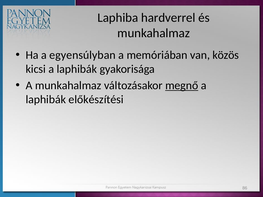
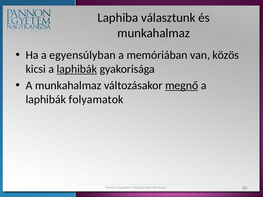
hardverrel: hardverrel -> választunk
laphibák at (77, 69) underline: none -> present
előkészítési: előkészítési -> folyamatok
